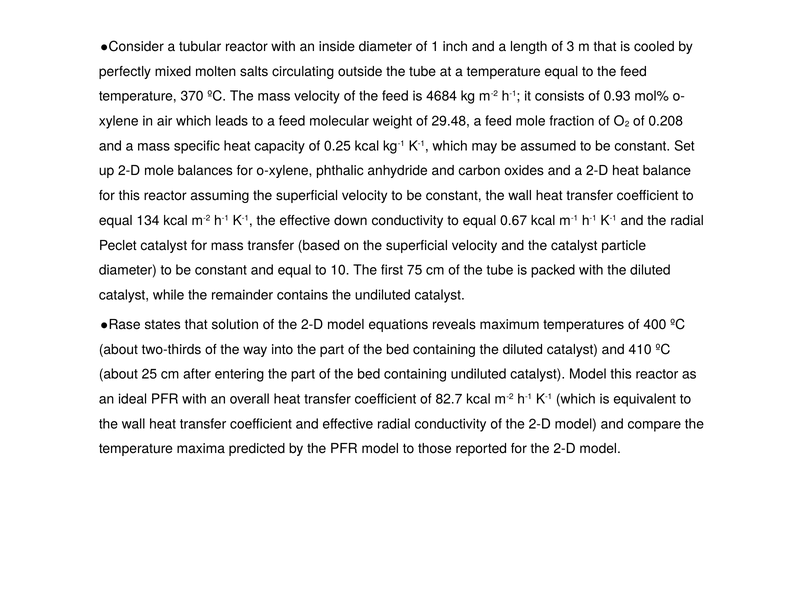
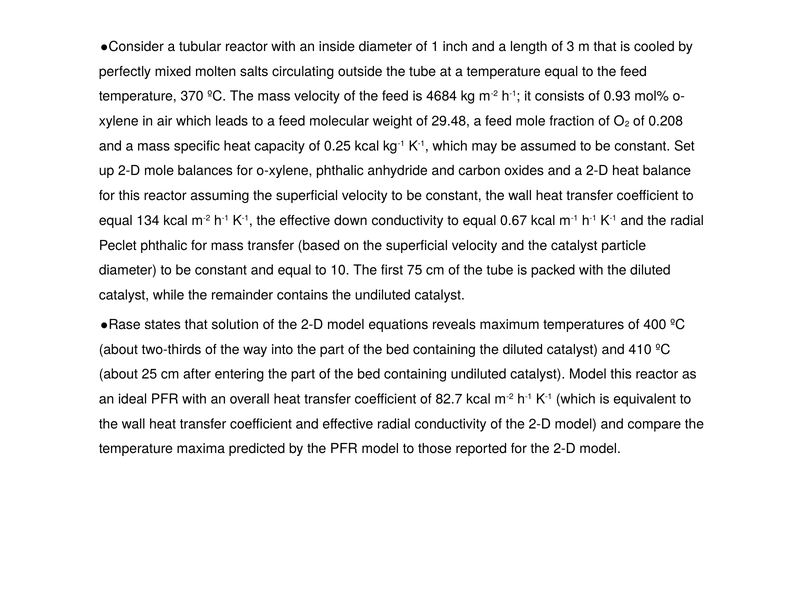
Peclet catalyst: catalyst -> phthalic
